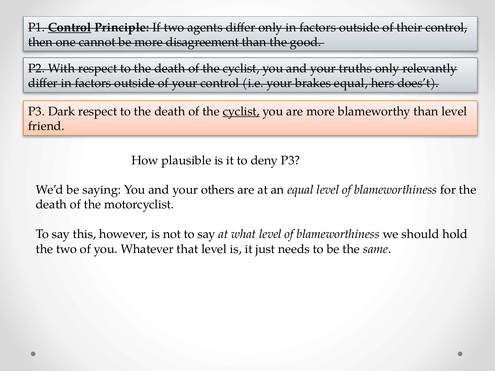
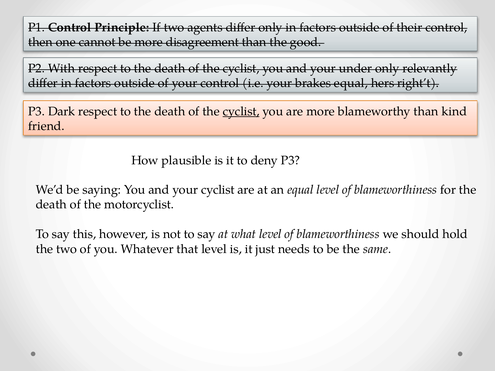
Control at (70, 27) underline: present -> none
truths: truths -> under
does’t: does’t -> right’t
than level: level -> kind
your others: others -> cyclist
